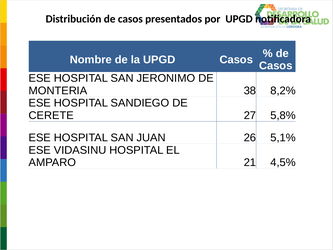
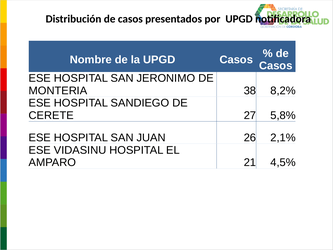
5,1%: 5,1% -> 2,1%
